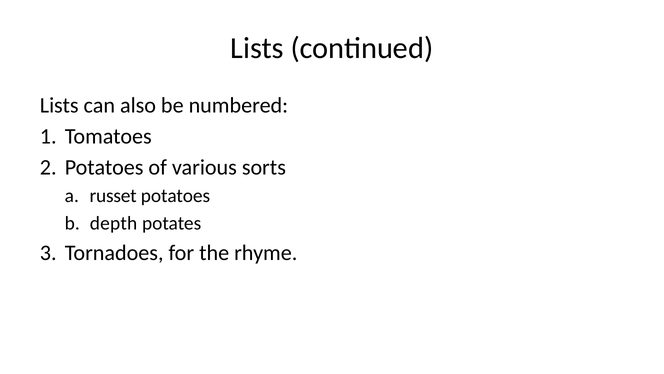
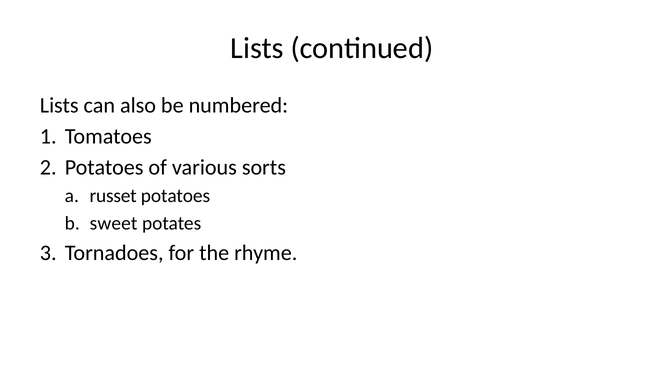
depth: depth -> sweet
